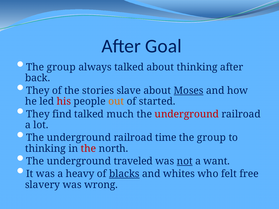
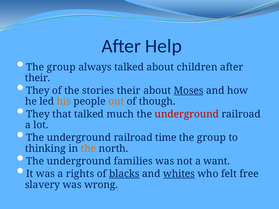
Goal: Goal -> Help
about thinking: thinking -> children
back at (38, 78): back -> their
stories slave: slave -> their
his colour: red -> orange
started: started -> though
find: find -> that
the at (88, 149) colour: red -> orange
traveled: traveled -> families
not underline: present -> none
heavy: heavy -> rights
whites underline: none -> present
